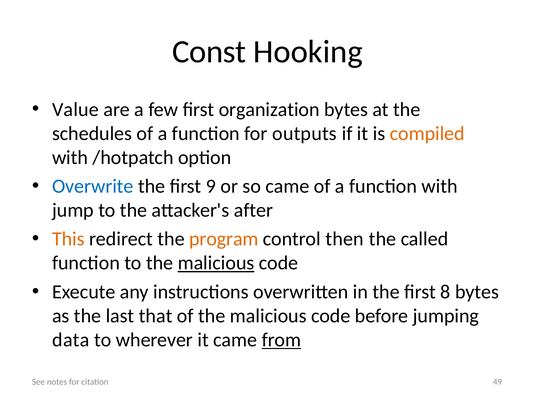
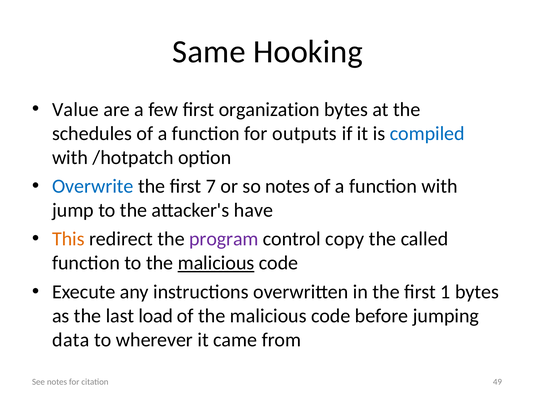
Const: Const -> Same
compiled colour: orange -> blue
9: 9 -> 7
so came: came -> notes
after: after -> have
program colour: orange -> purple
then: then -> copy
8: 8 -> 1
that: that -> load
from underline: present -> none
